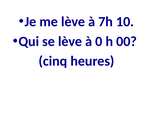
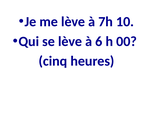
0: 0 -> 6
